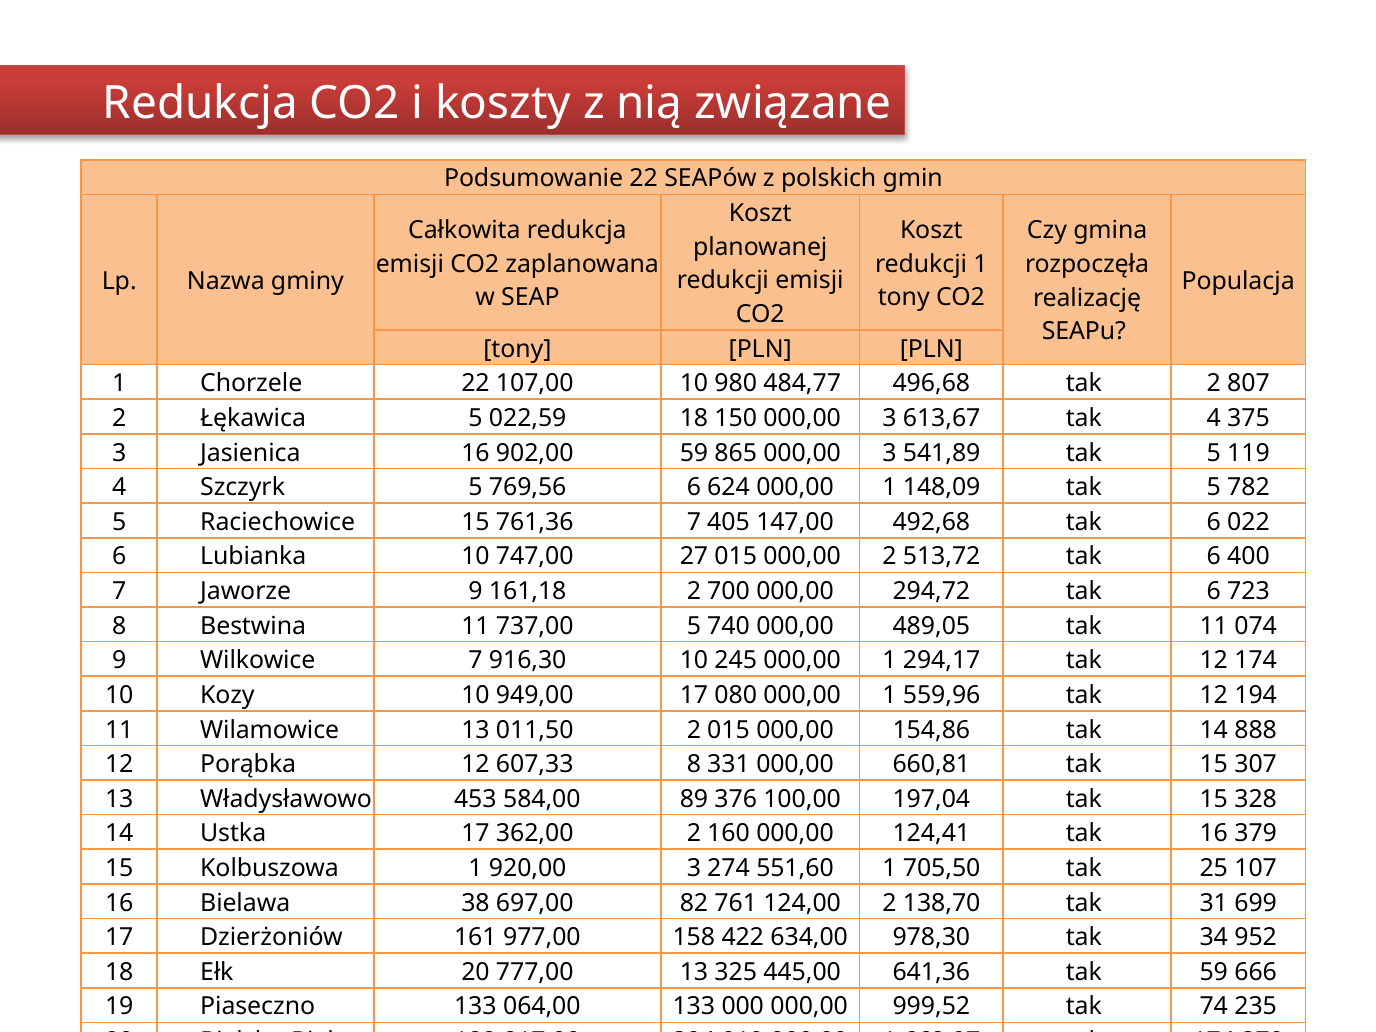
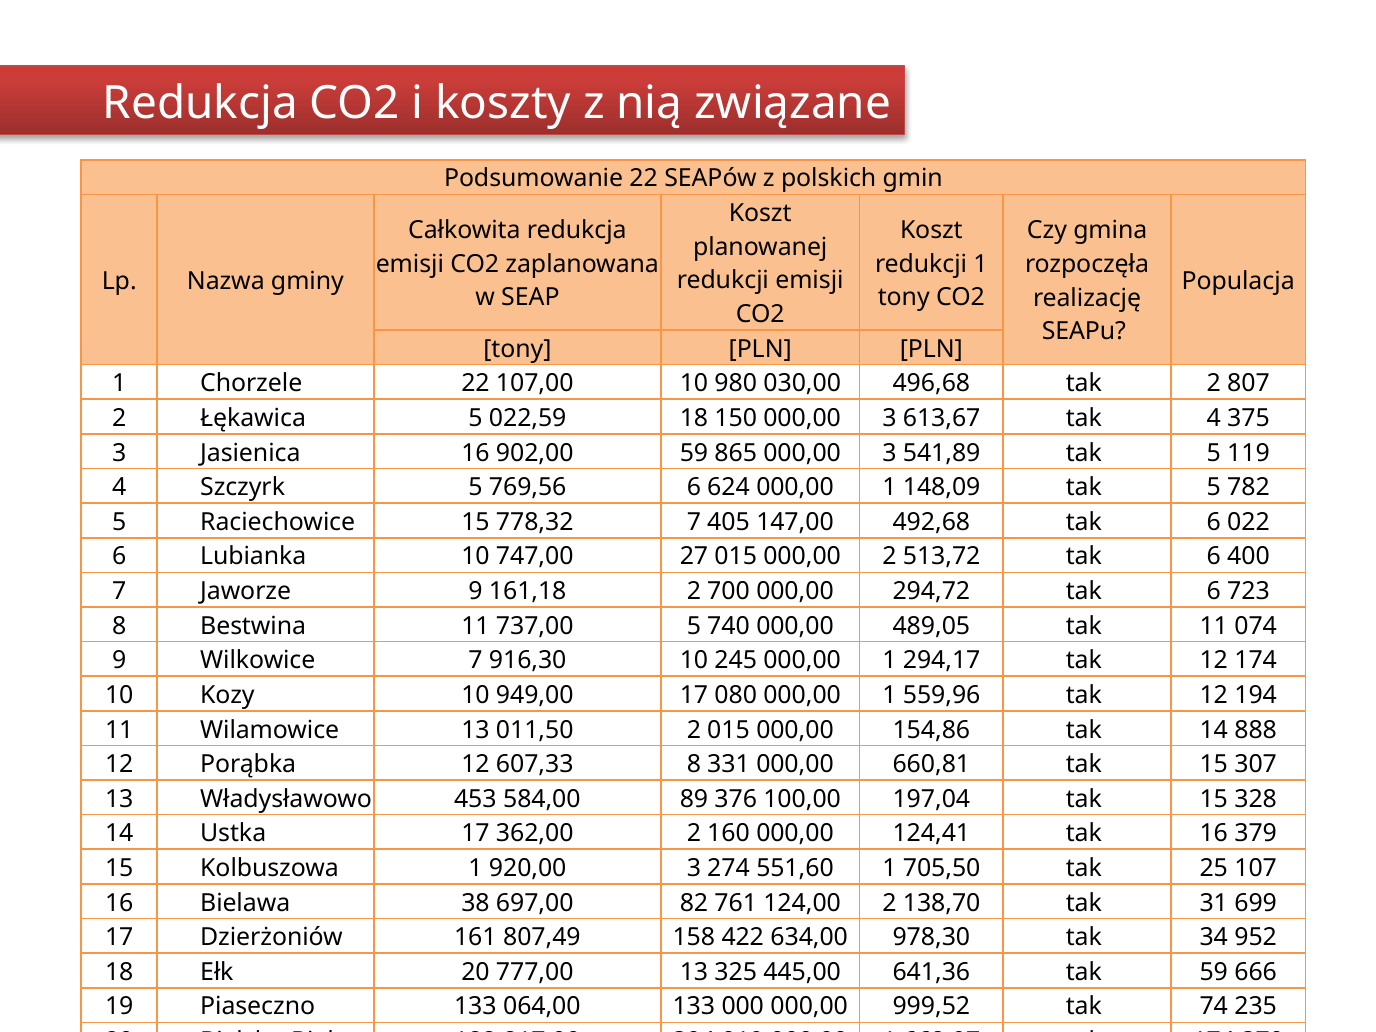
484,77: 484,77 -> 030,00
761,36: 761,36 -> 778,32
977,00: 977,00 -> 807,49
